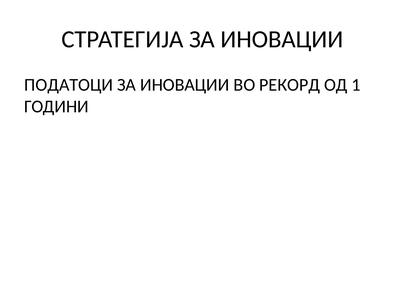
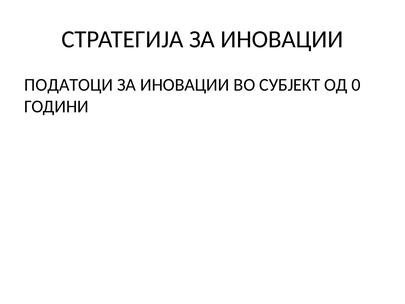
РЕКОРД: РЕКОРД -> СУБЈЕКТ
1: 1 -> 0
